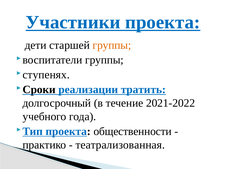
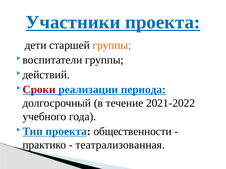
ступенях: ступенях -> действий
Сроки colour: black -> red
тратить: тратить -> периода
